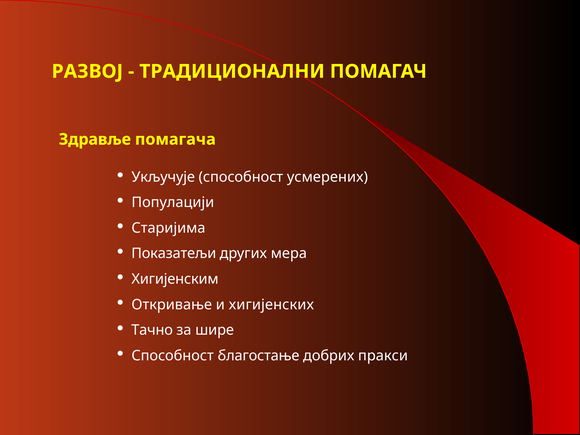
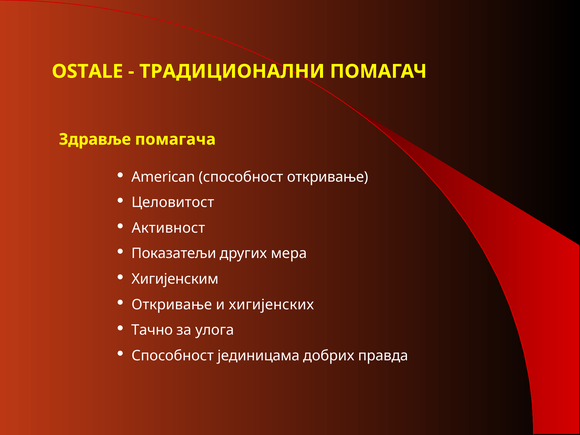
РАЗВОЈ: РАЗВОЈ -> OSTALE
Укључује: Укључује -> American
способност усмерених: усмерених -> откривање
Популацији: Популацији -> Целовитост
Старијима: Старијима -> Активност
шире: шире -> улога
благостање: благостање -> јединицама
пракси: пракси -> правда
